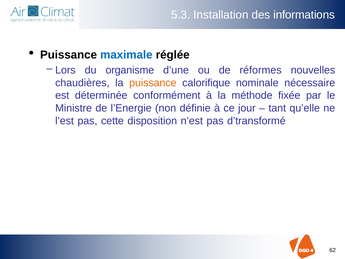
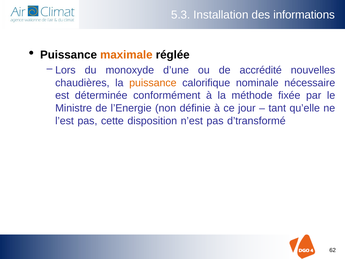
maximale colour: blue -> orange
organisme: organisme -> monoxyde
réformes: réformes -> accrédité
